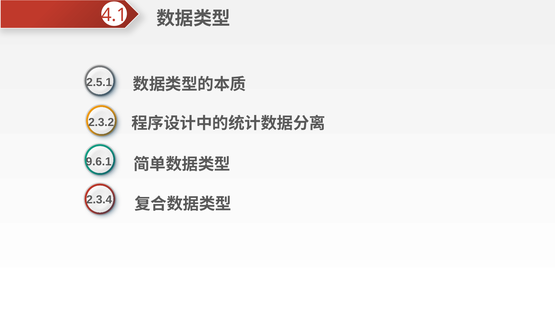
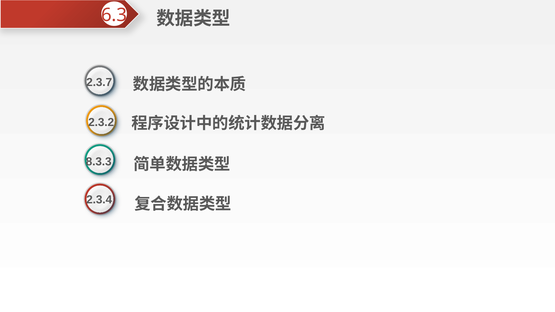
4.1: 4.1 -> 6.3
2.5.1: 2.5.1 -> 2.3.7
9.6.1: 9.6.1 -> 8.3.3
